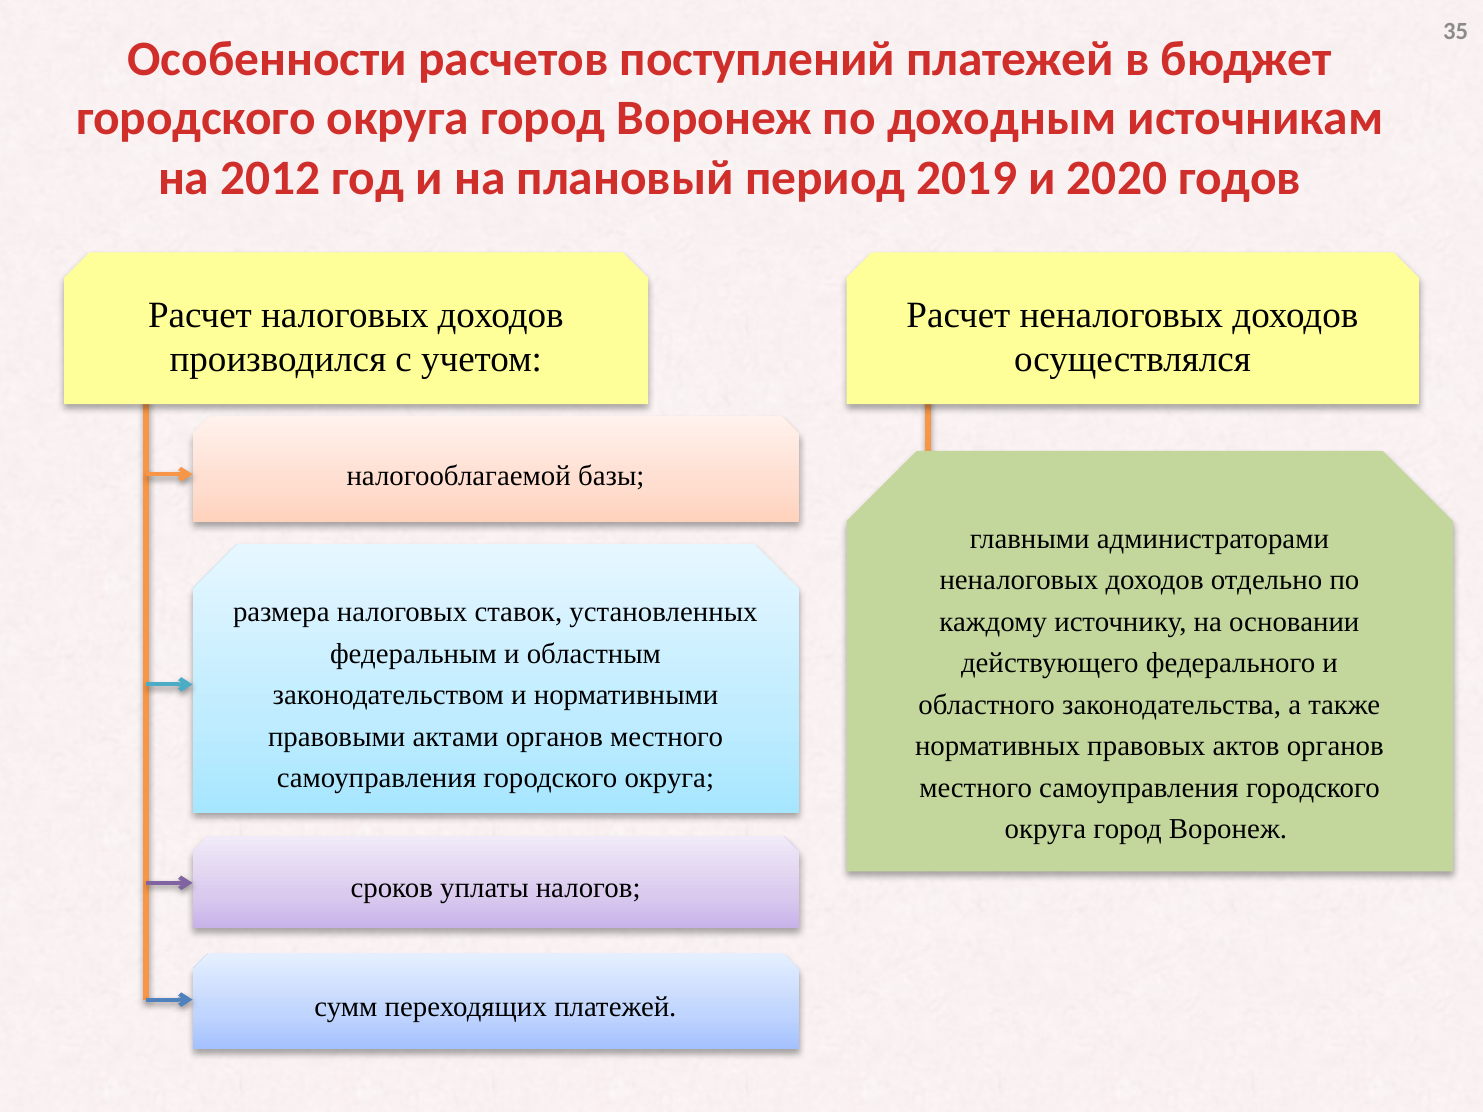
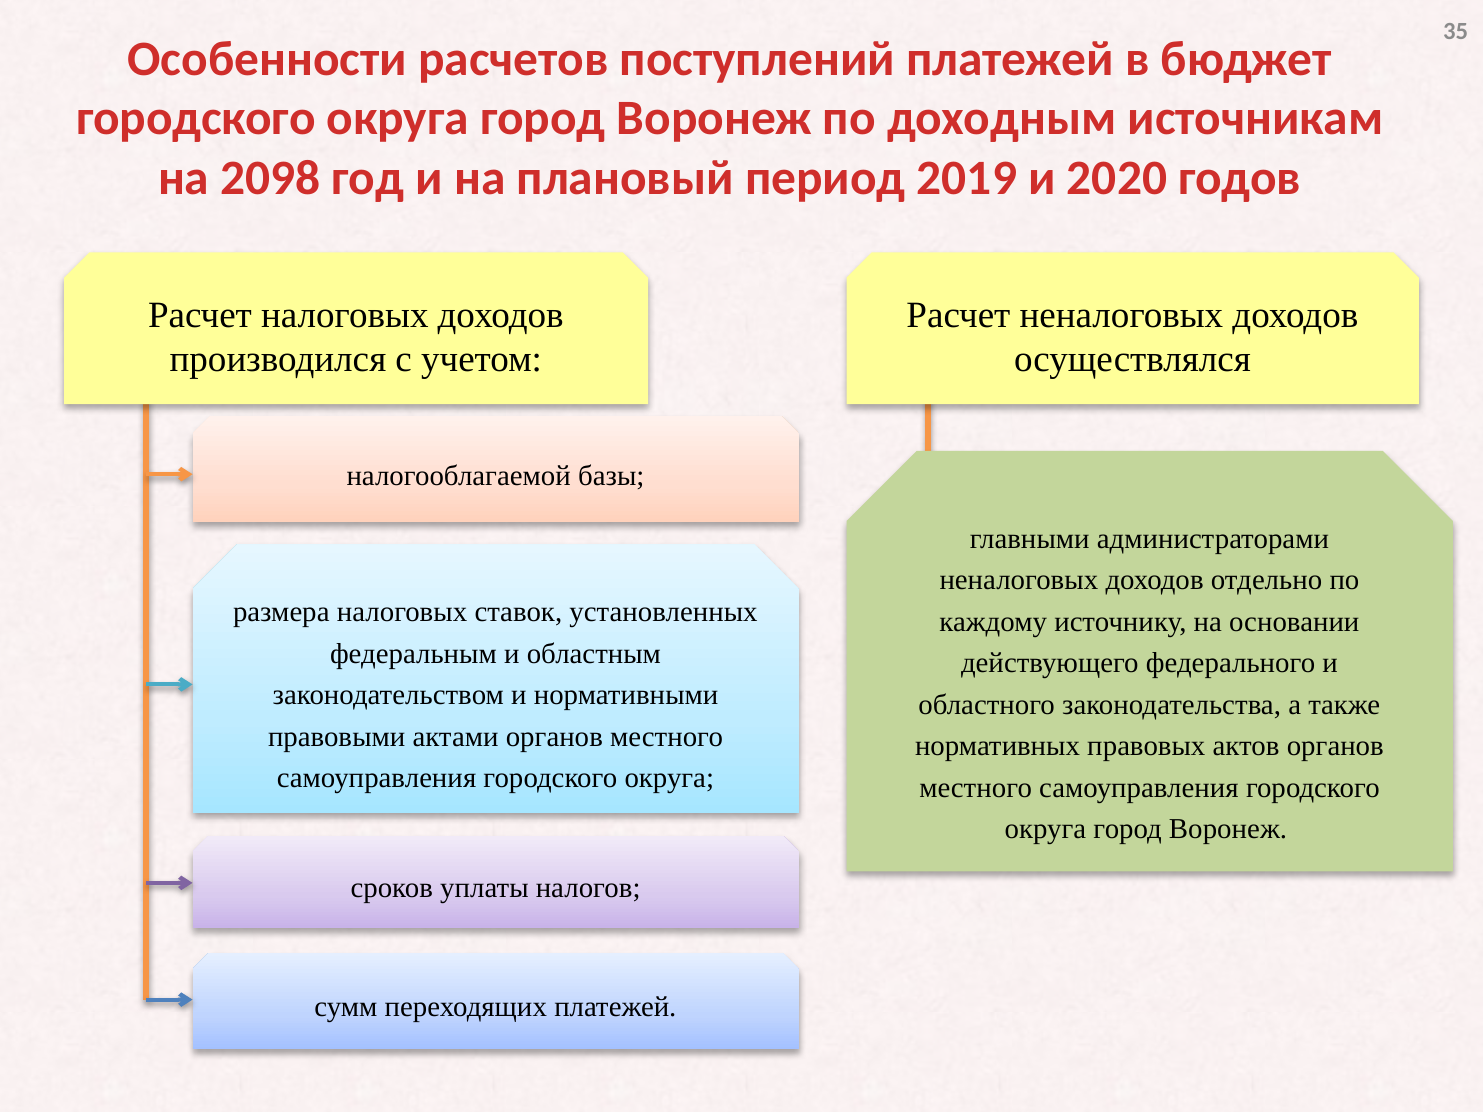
2012: 2012 -> 2098
